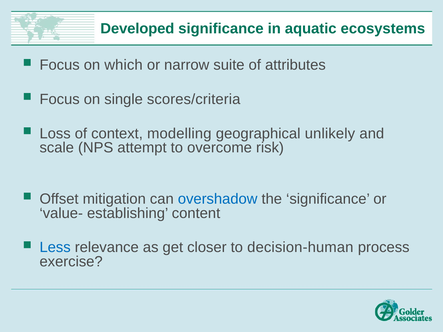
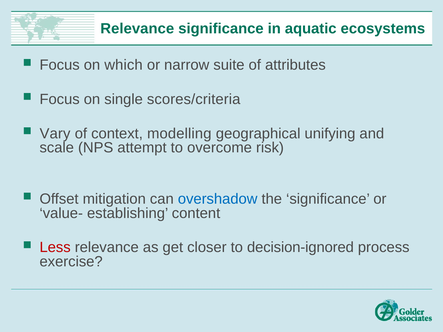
Developed at (137, 29): Developed -> Relevance
Loss: Loss -> Vary
unlikely: unlikely -> unifying
Less colour: blue -> red
decision-human: decision-human -> decision-ignored
